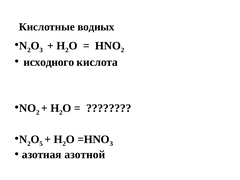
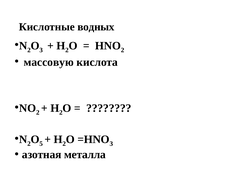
исходного: исходного -> массовую
азотной: азотной -> металла
